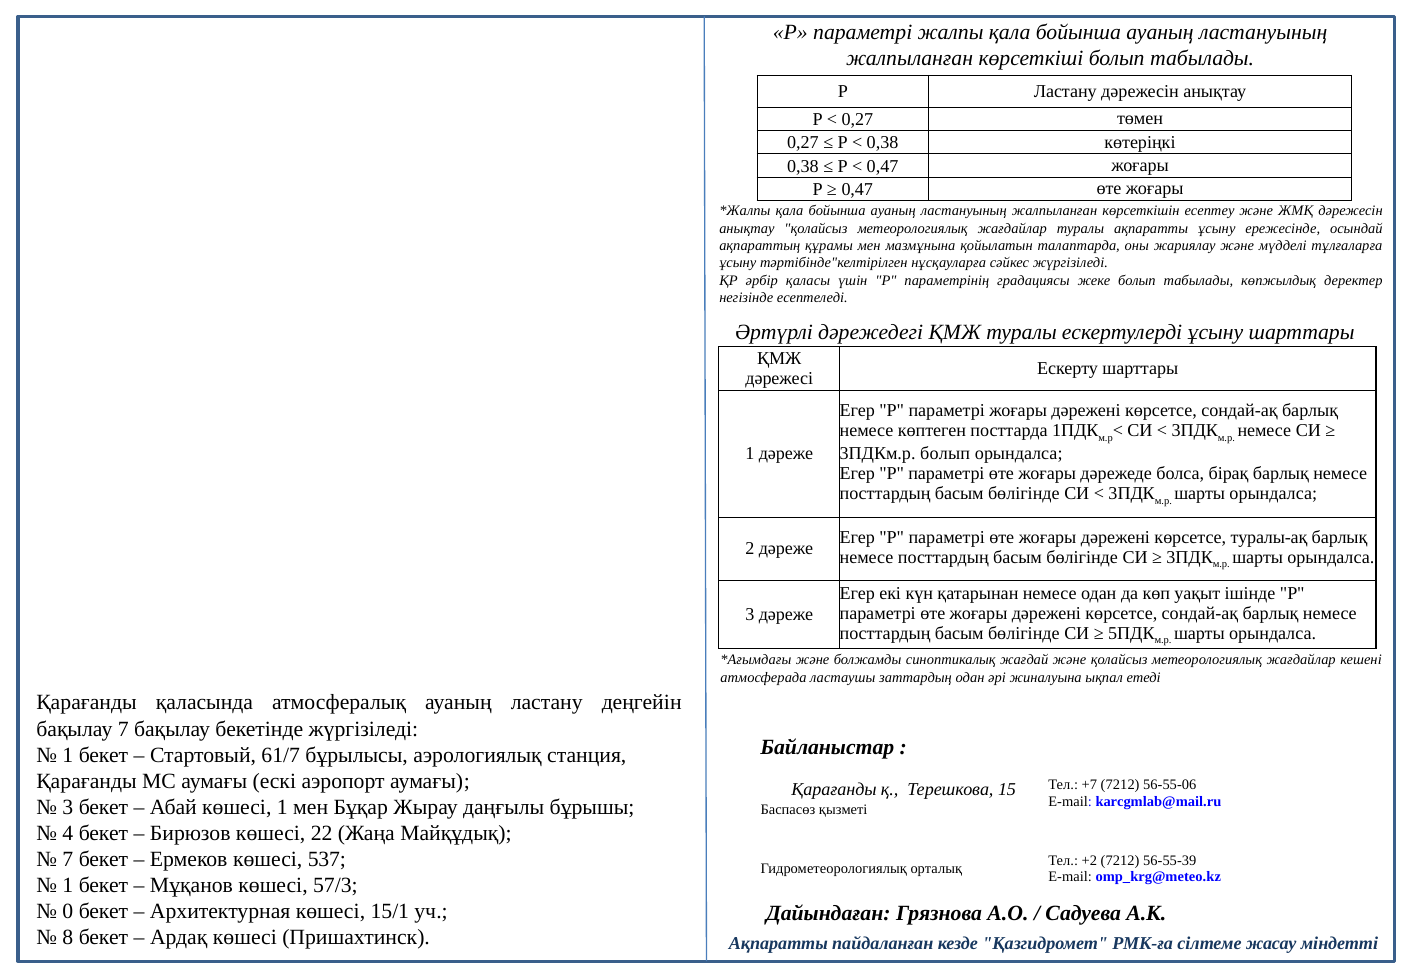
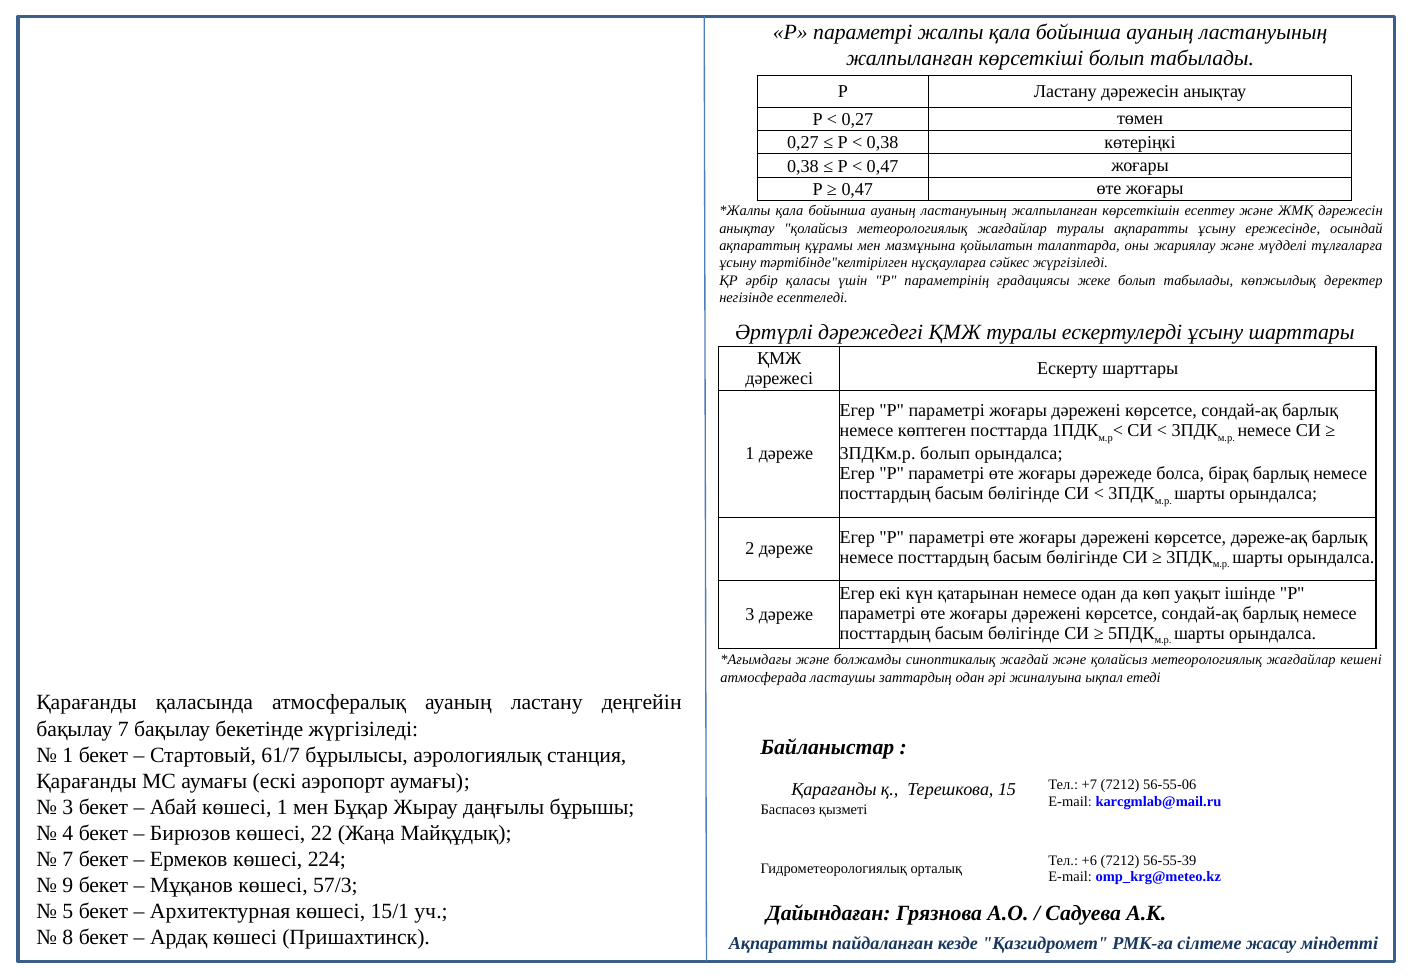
туралы-ақ: туралы-ақ -> дәреже-ақ
537: 537 -> 224
+2: +2 -> +6
1 at (68, 886): 1 -> 9
0: 0 -> 5
